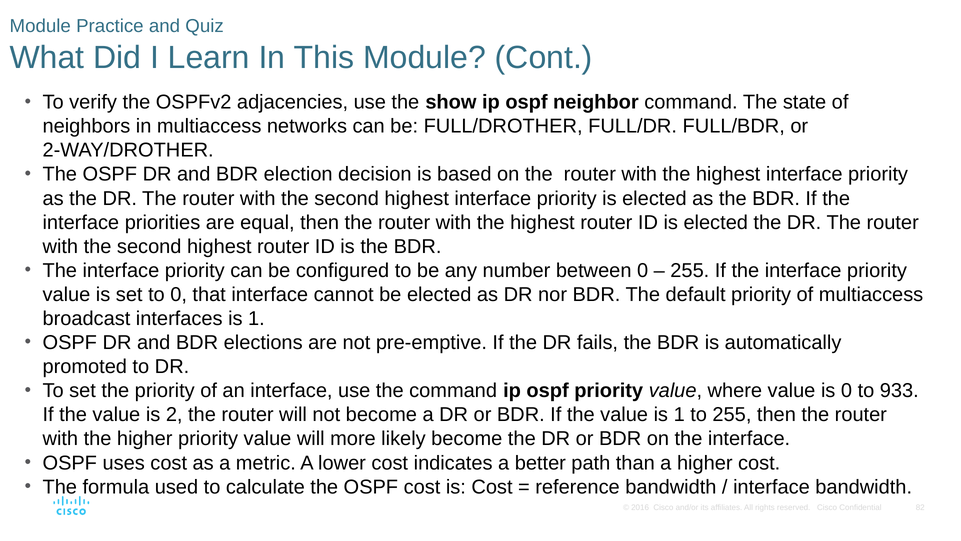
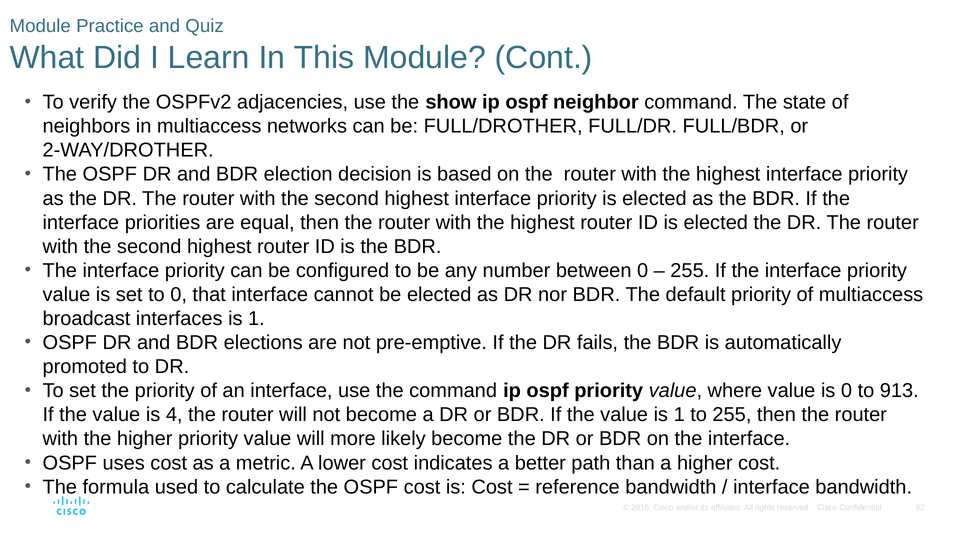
933: 933 -> 913
2: 2 -> 4
